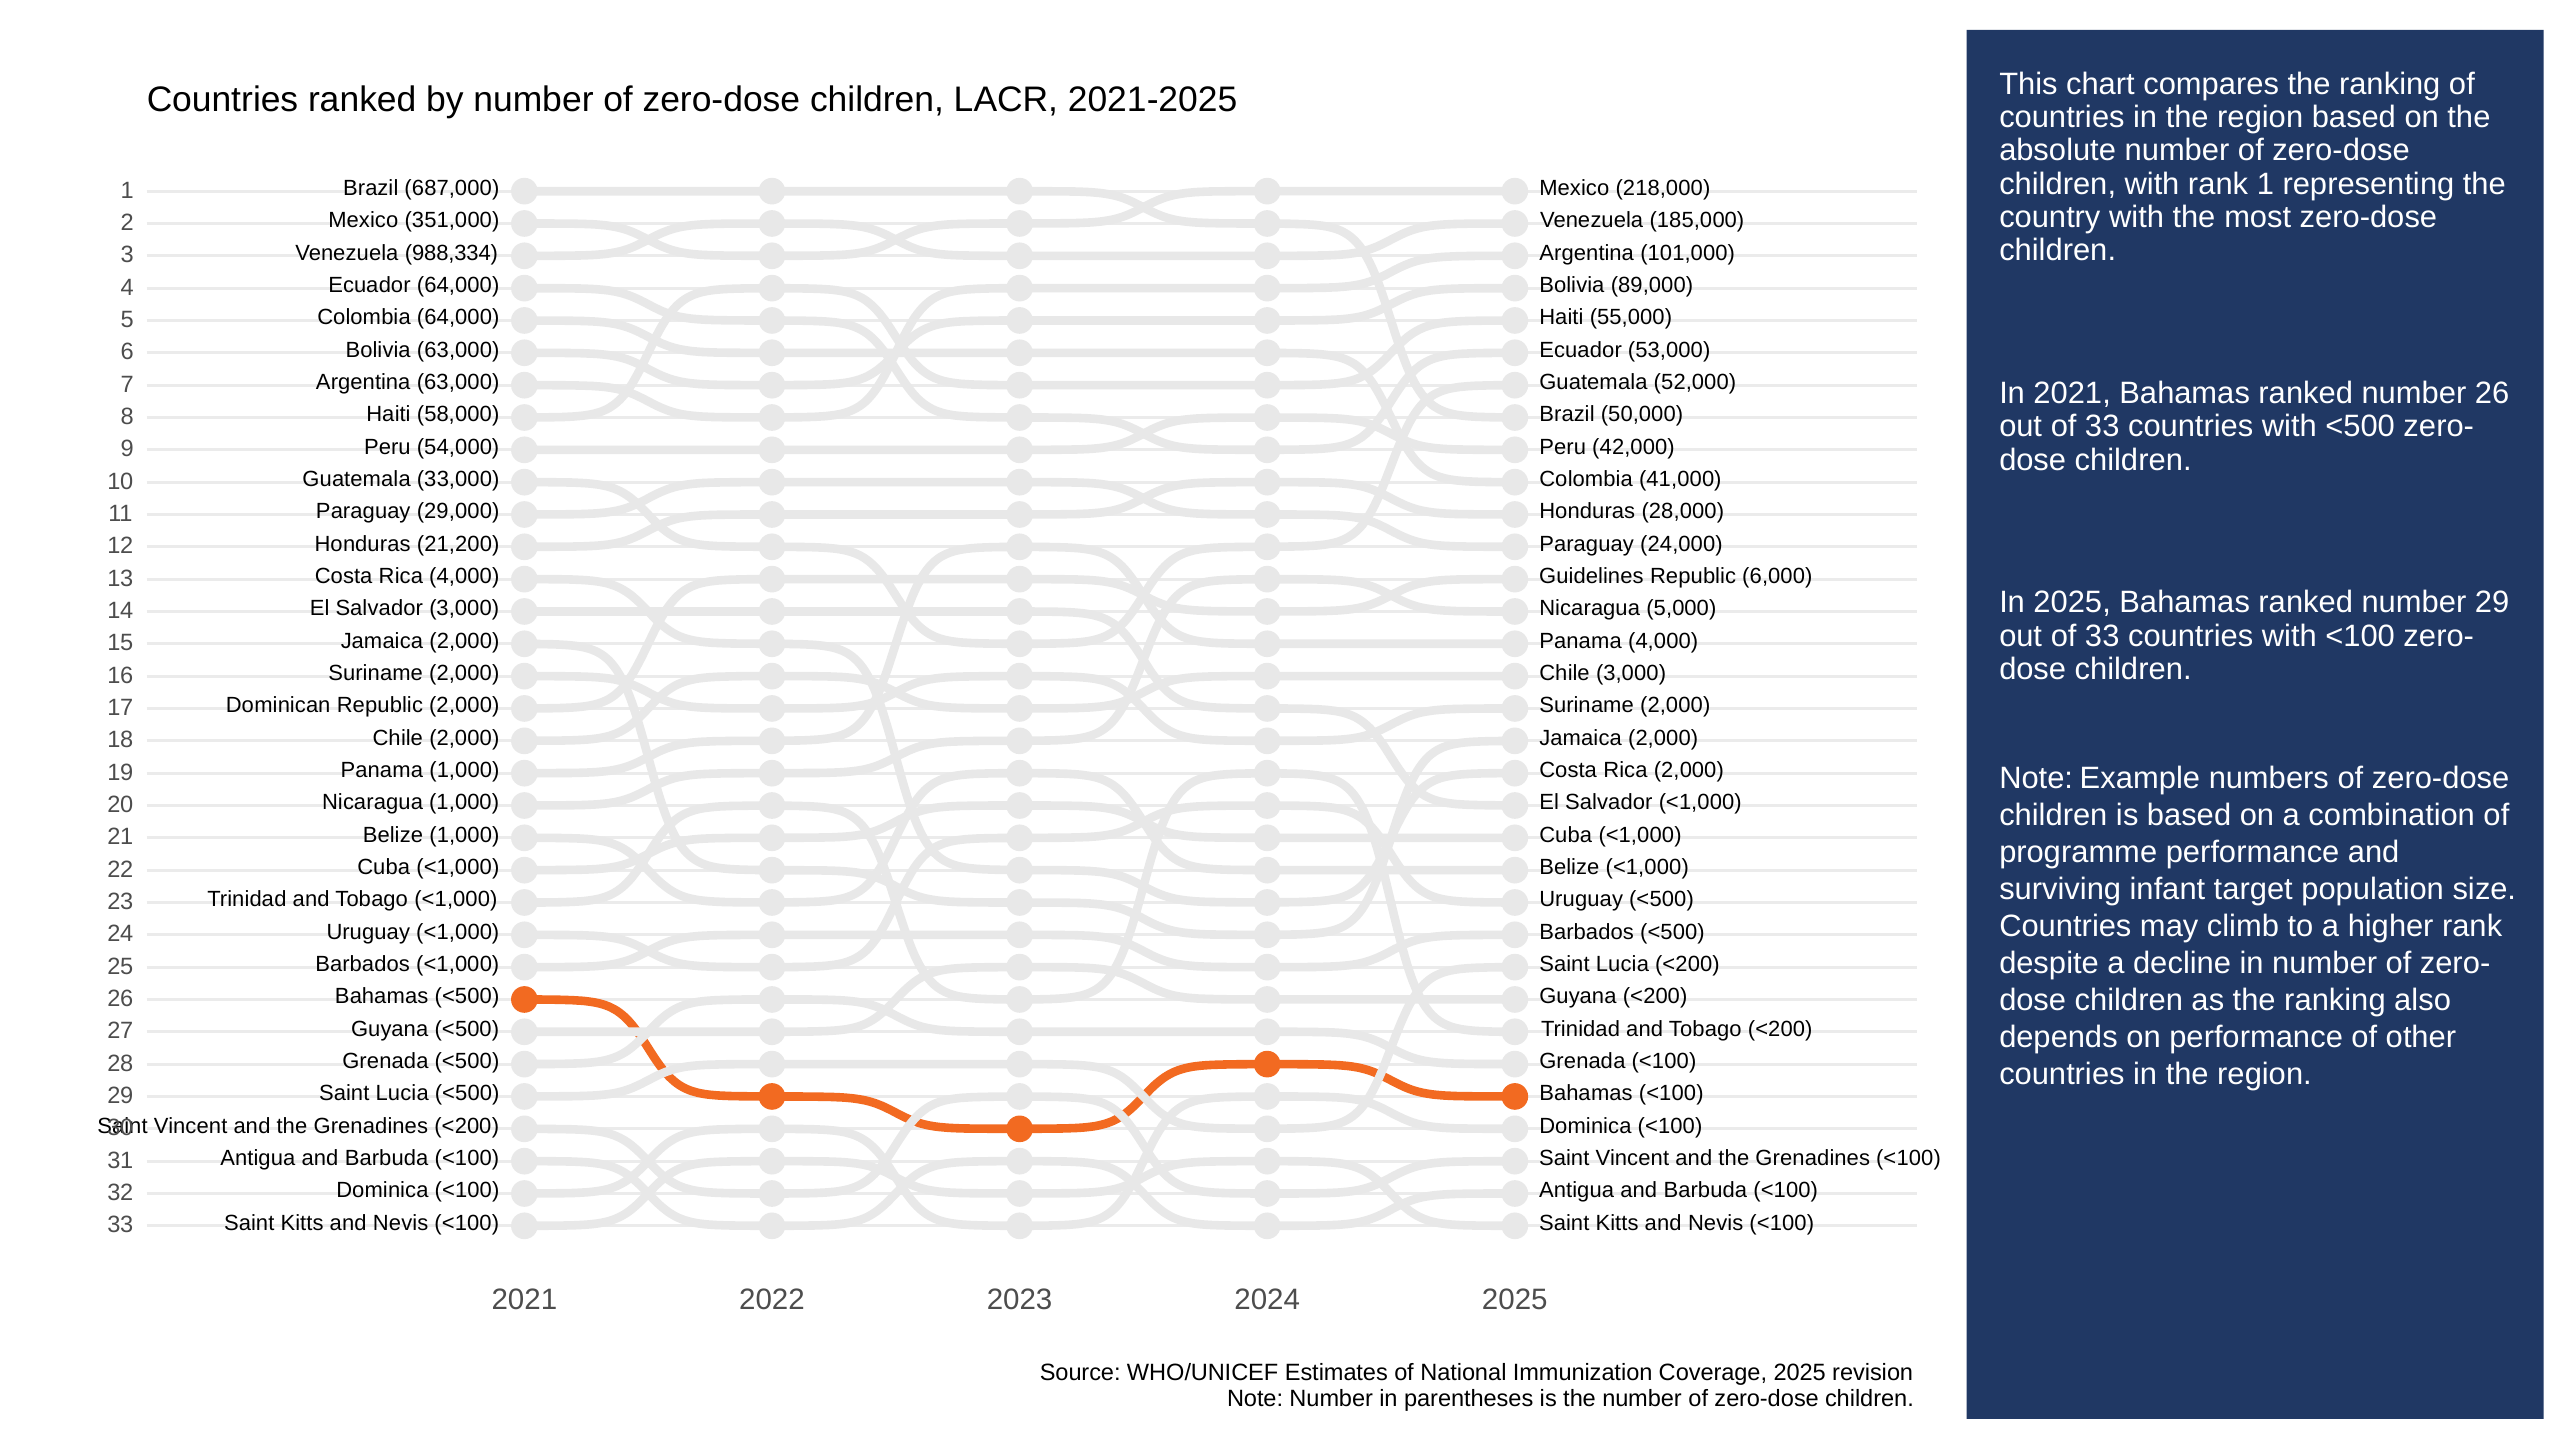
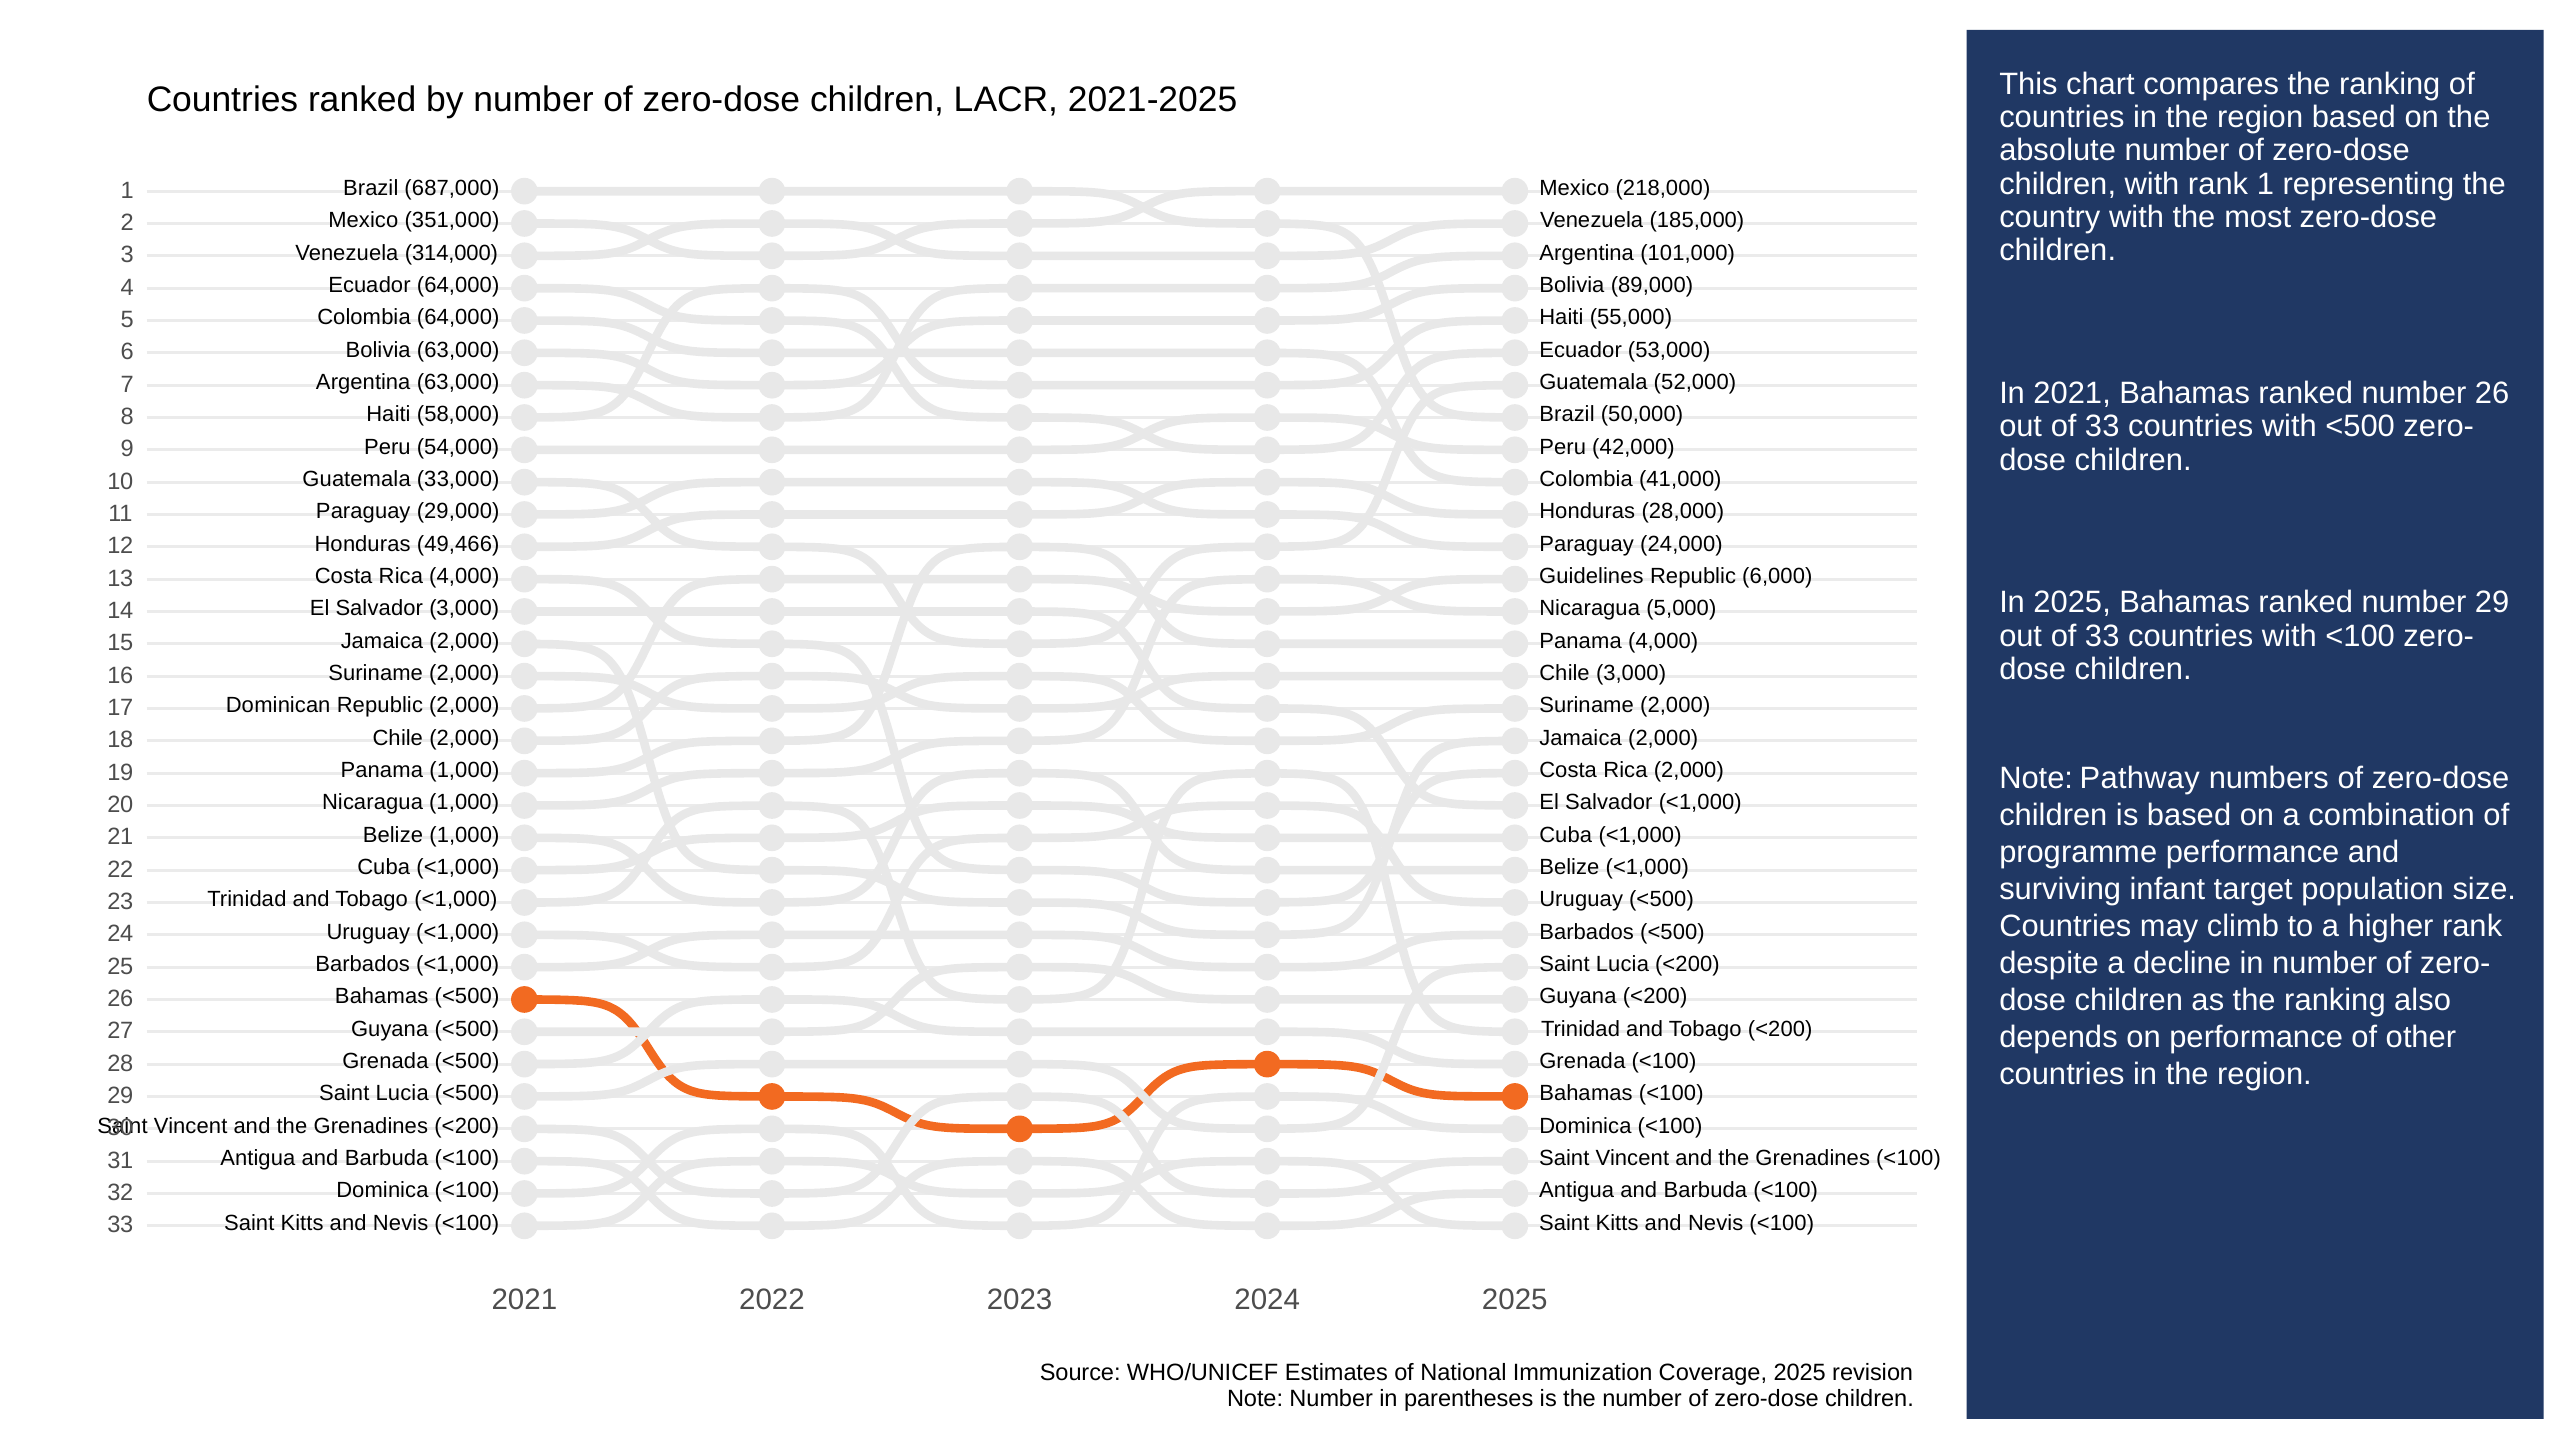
988,334: 988,334 -> 314,000
21,200: 21,200 -> 49,466
Example: Example -> Pathway
